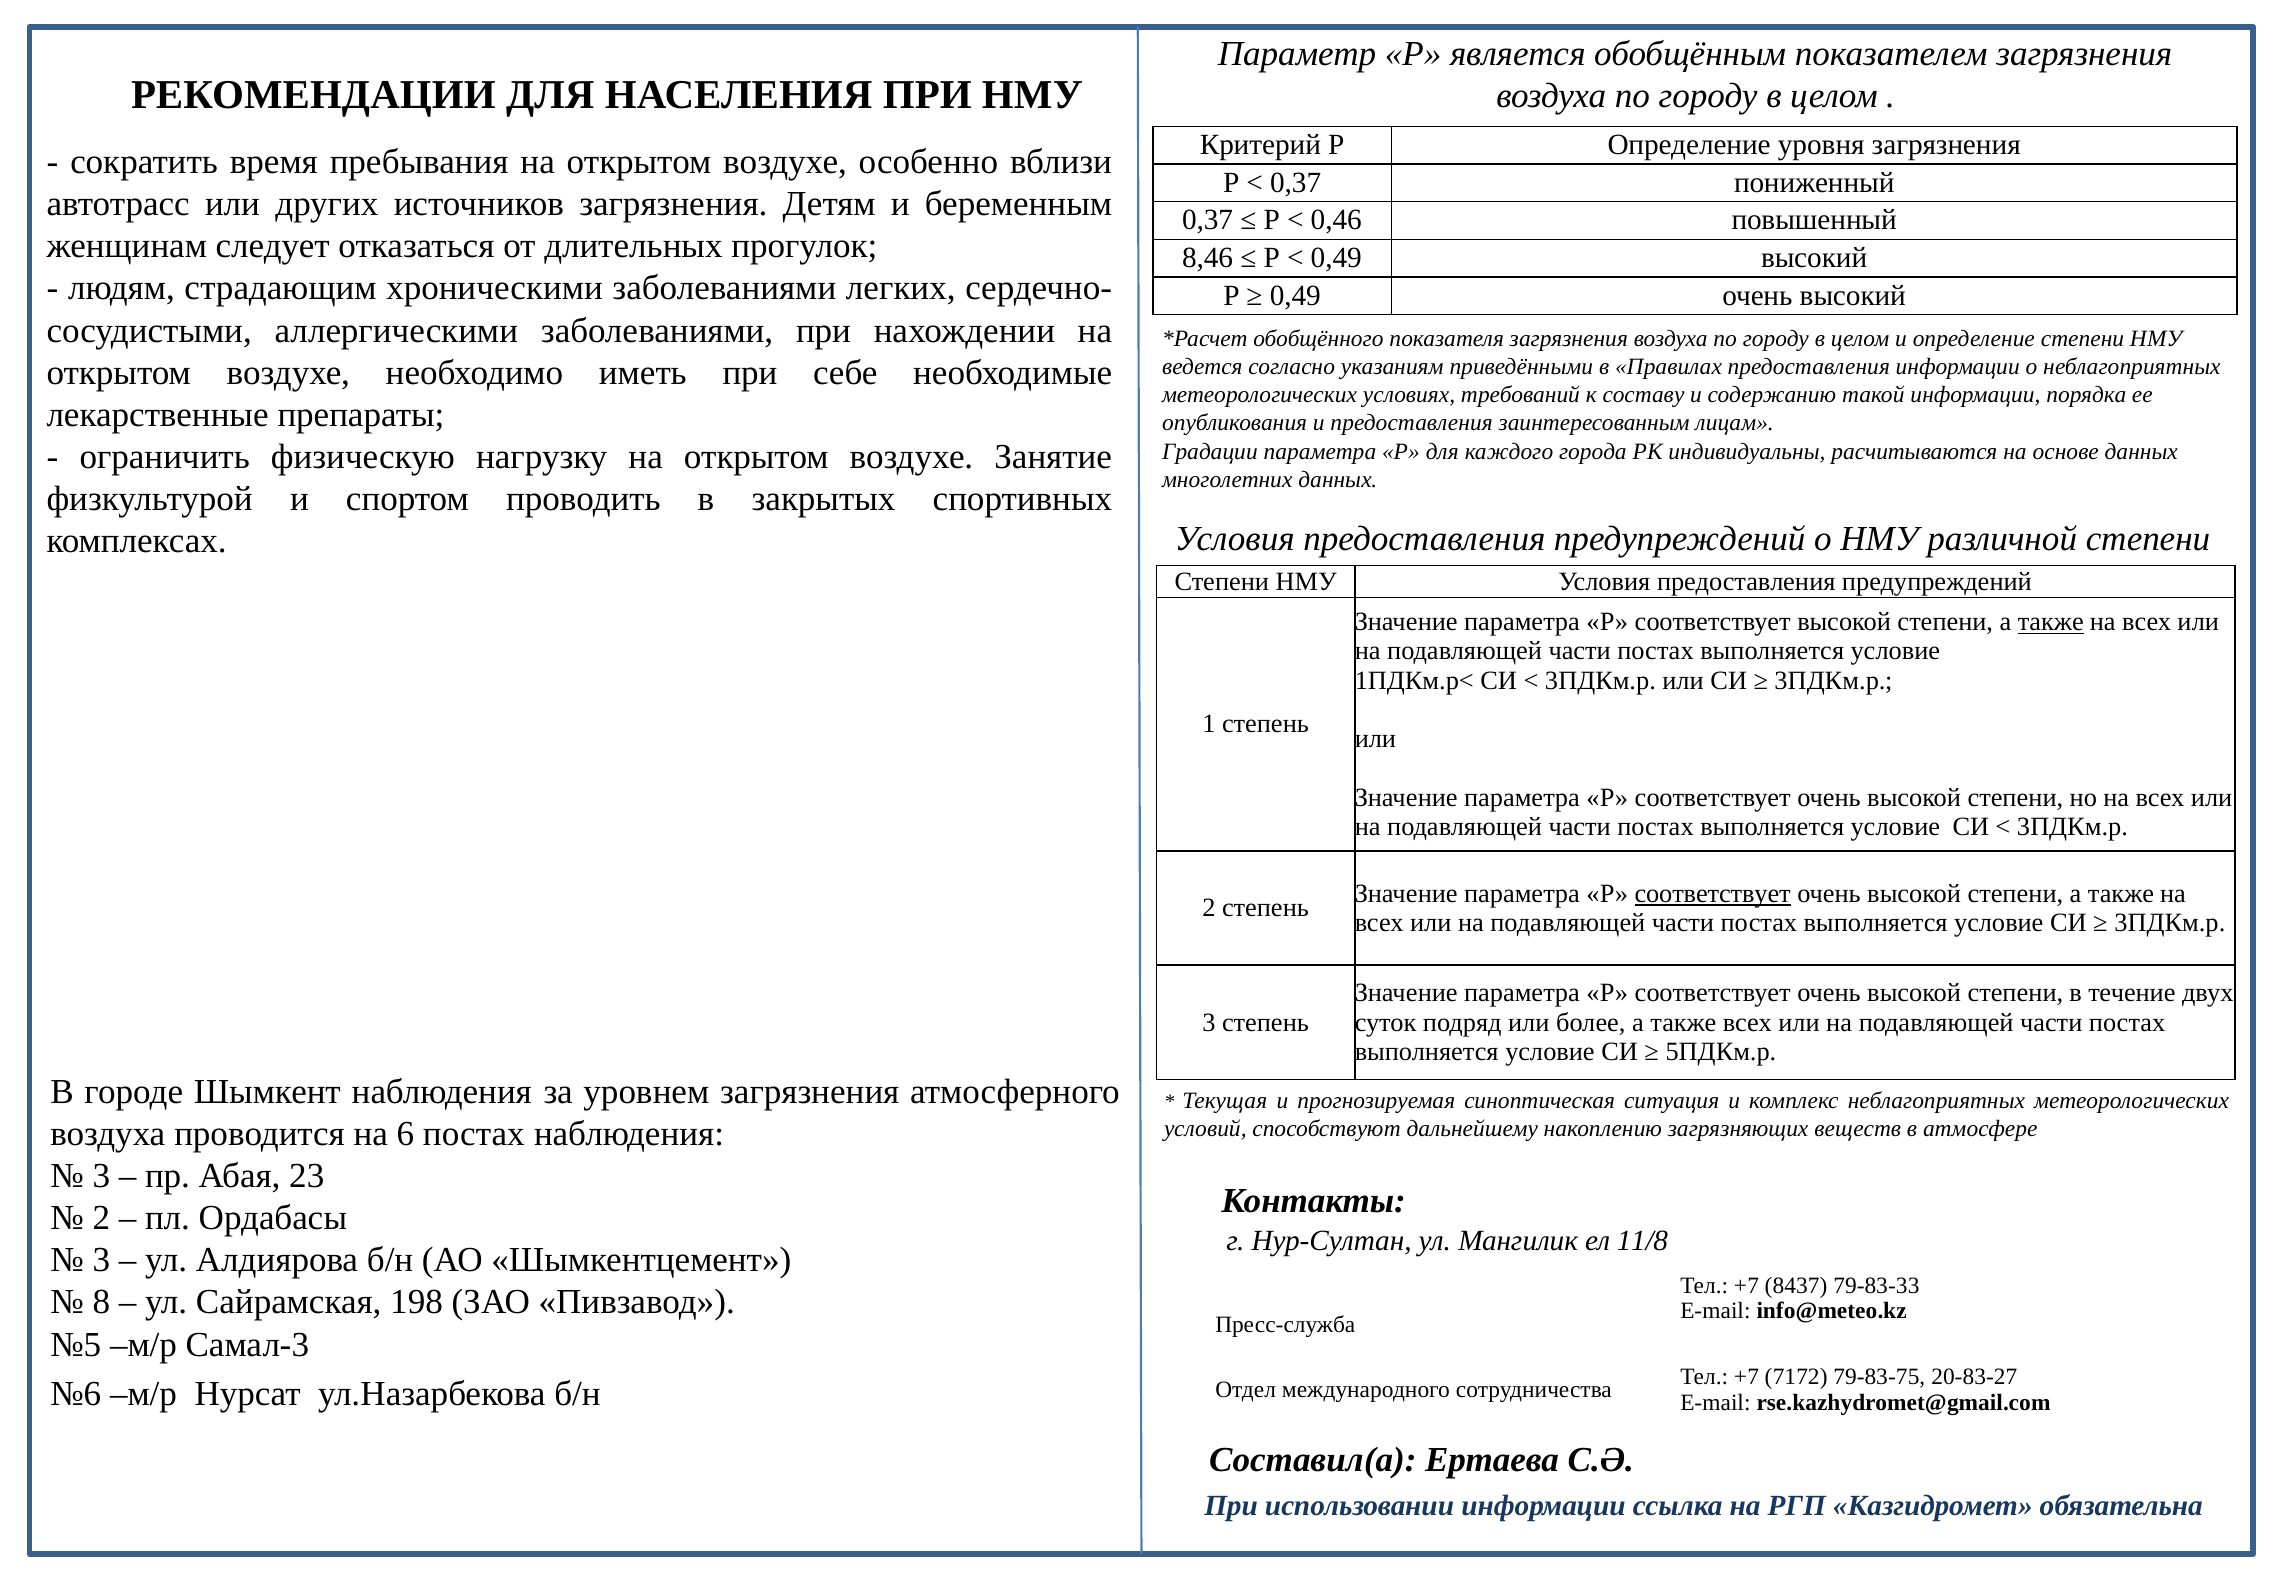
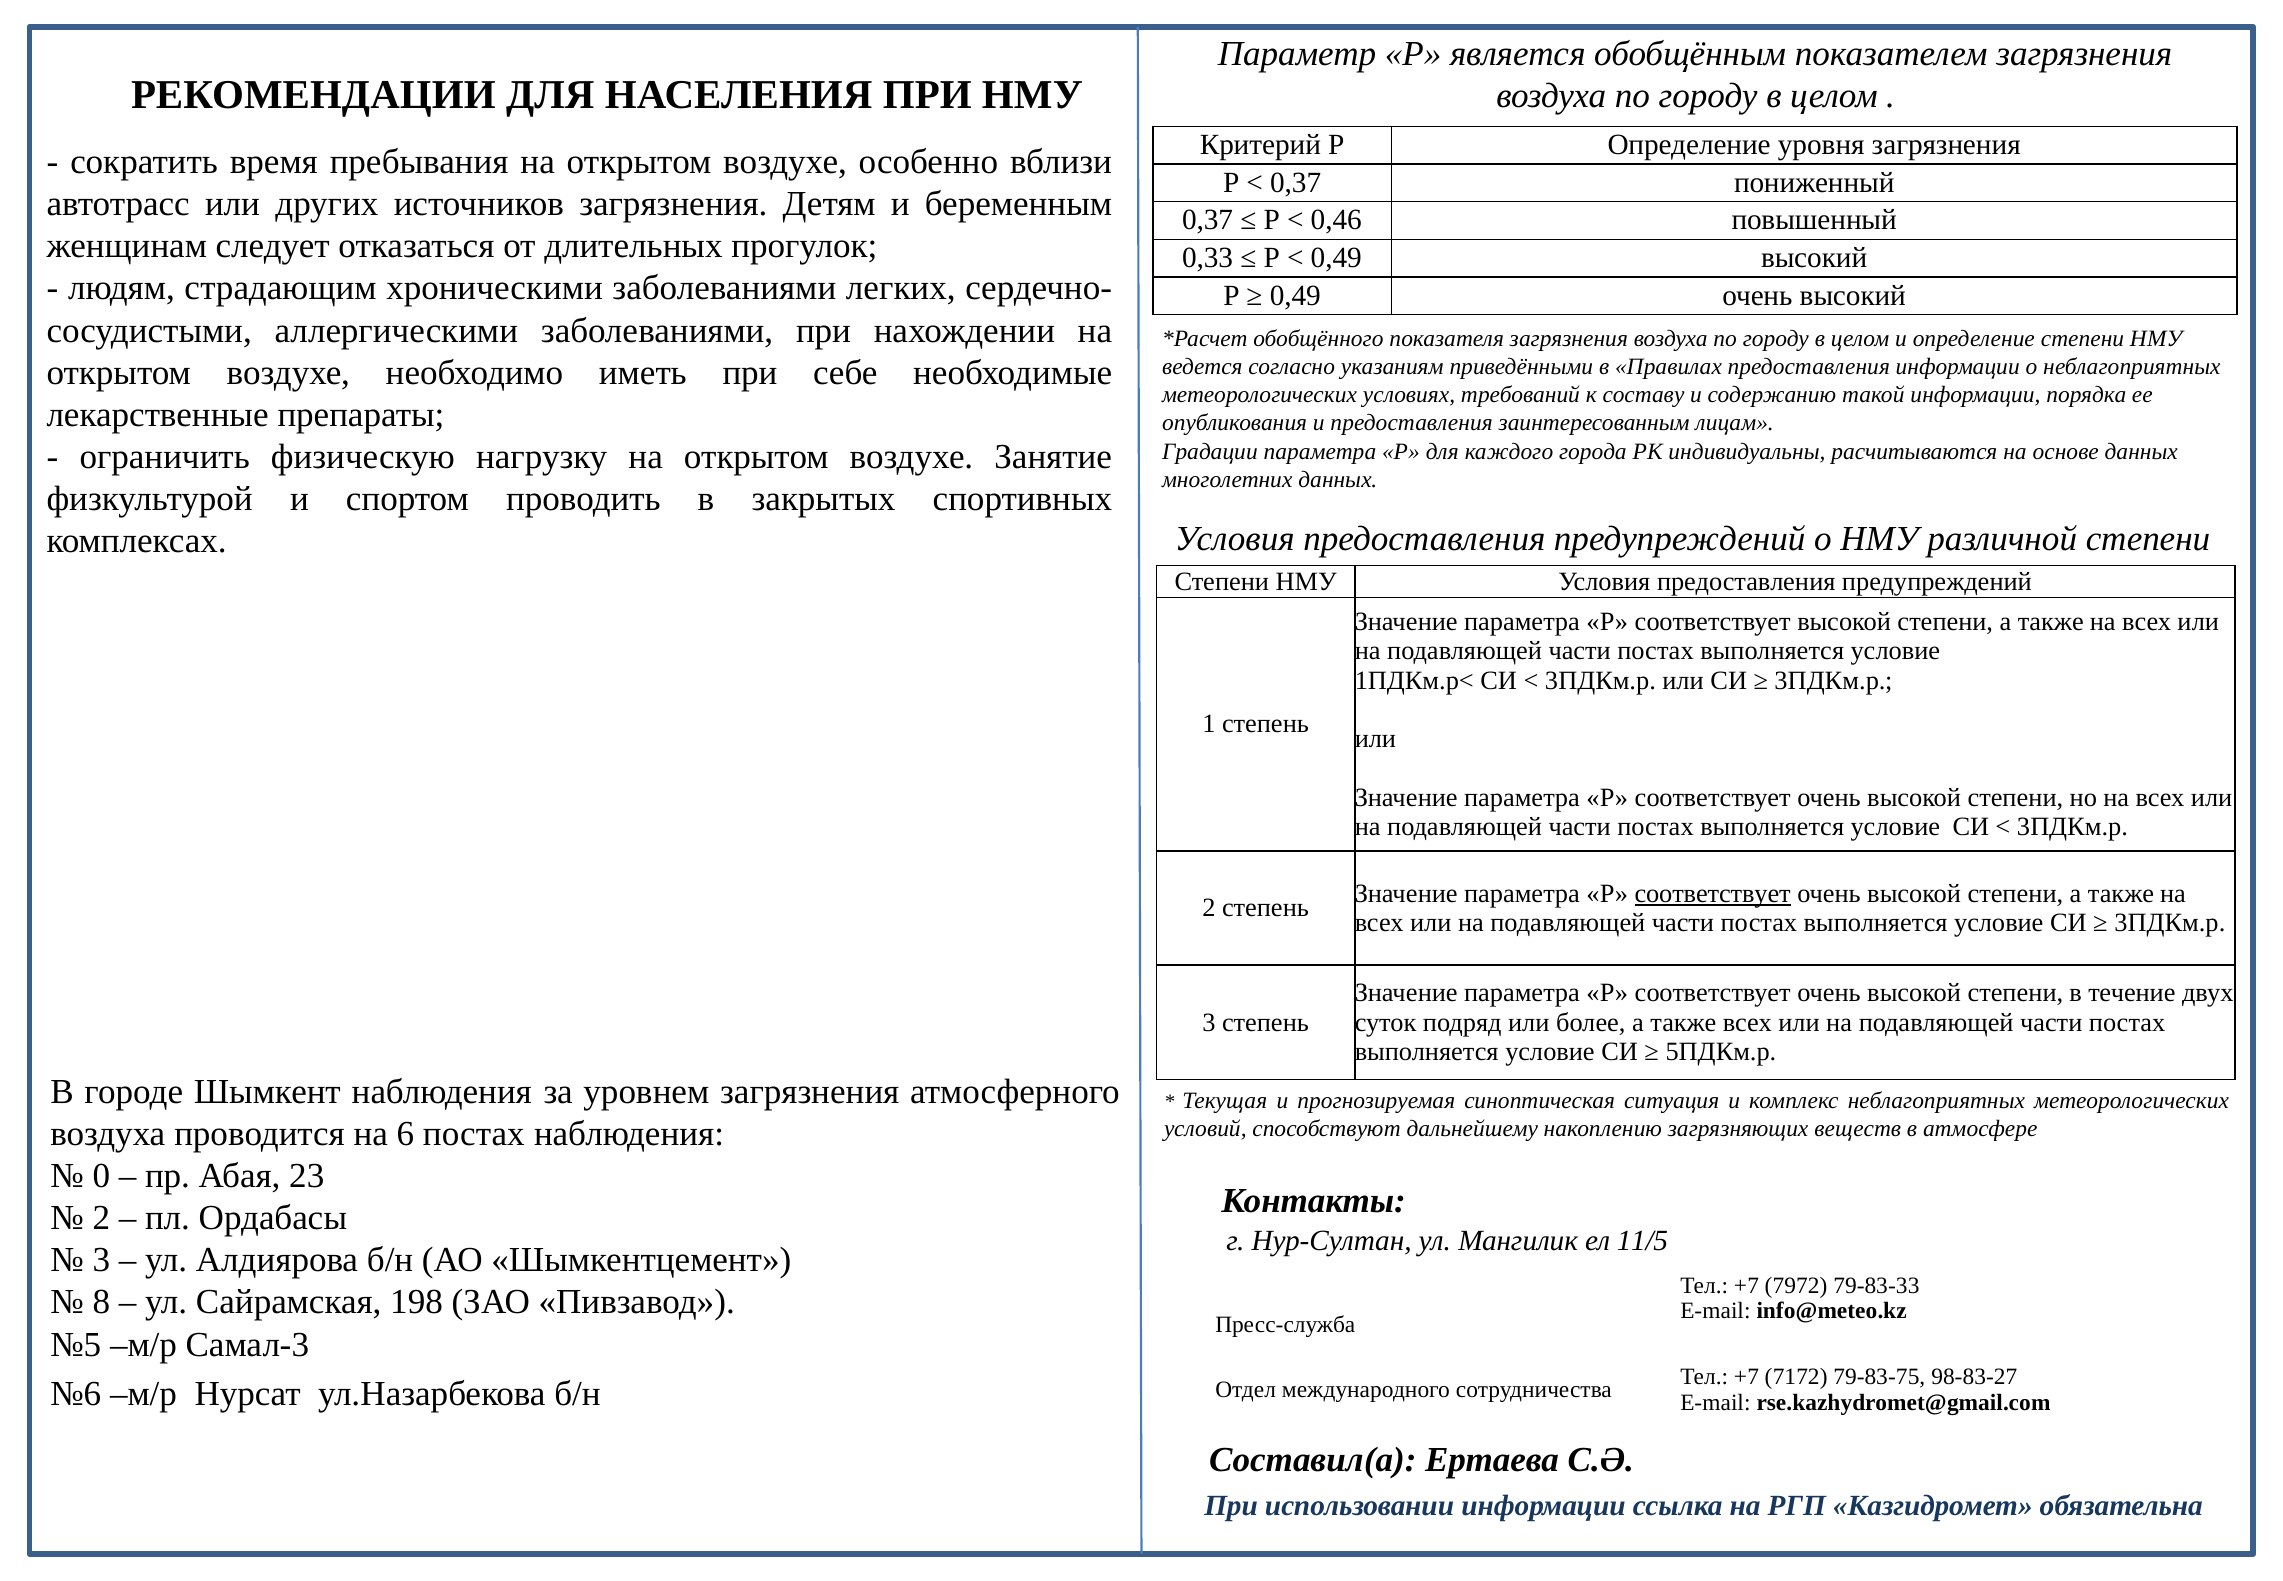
8,46: 8,46 -> 0,33
также at (2051, 622) underline: present -> none
3 at (101, 1175): 3 -> 0
11/8: 11/8 -> 11/5
8437: 8437 -> 7972
20-83-27: 20-83-27 -> 98-83-27
